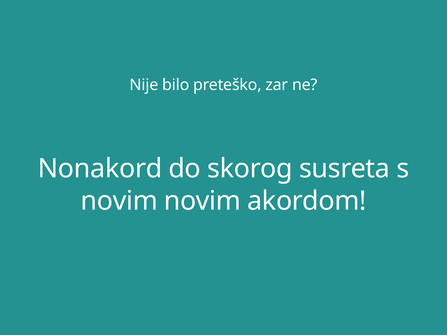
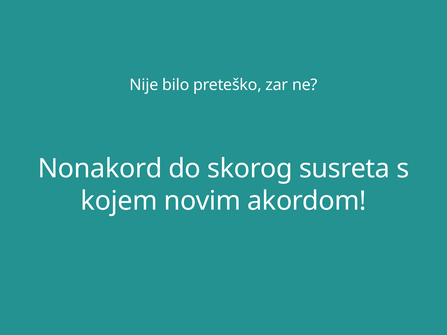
novim at (119, 201): novim -> kojem
